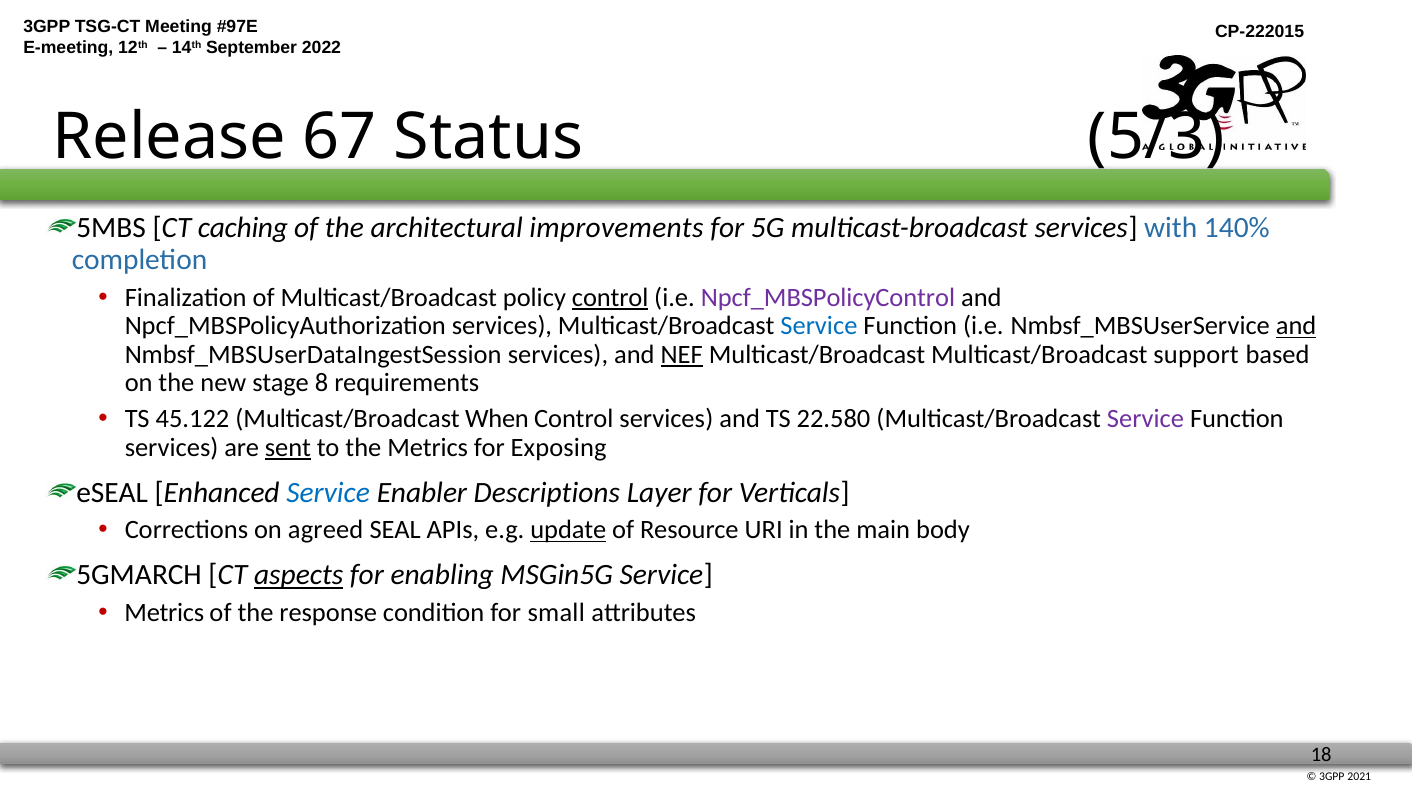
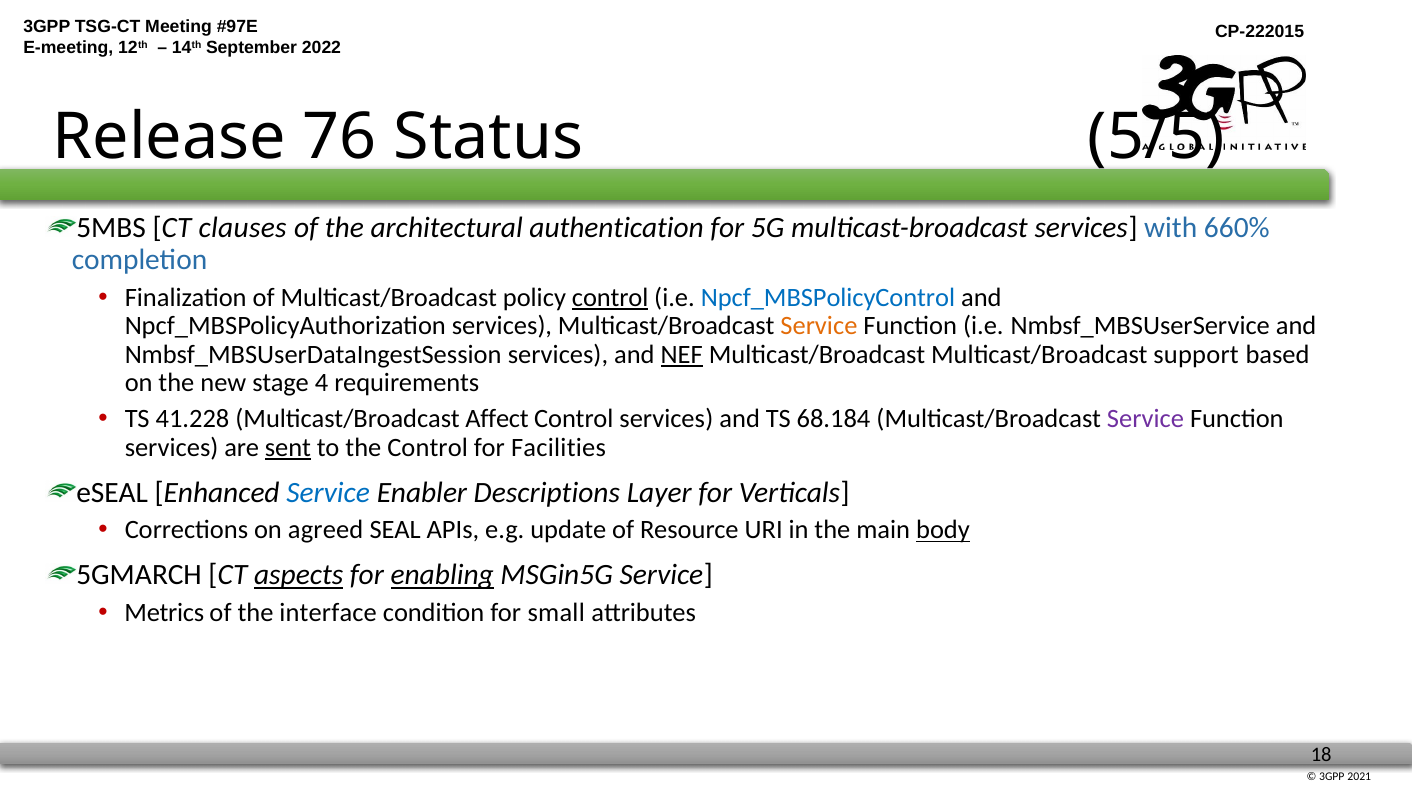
67: 67 -> 76
5/3: 5/3 -> 5/5
caching: caching -> clauses
improvements: improvements -> authentication
140%: 140% -> 660%
Npcf_MBSPolicyControl colour: purple -> blue
Service at (819, 326) colour: blue -> orange
and at (1296, 326) underline: present -> none
8: 8 -> 4
45.122: 45.122 -> 41.228
When: When -> Affect
22.580: 22.580 -> 68.184
the Metrics: Metrics -> Control
Exposing: Exposing -> Facilities
update underline: present -> none
body underline: none -> present
enabling underline: none -> present
response: response -> interface
